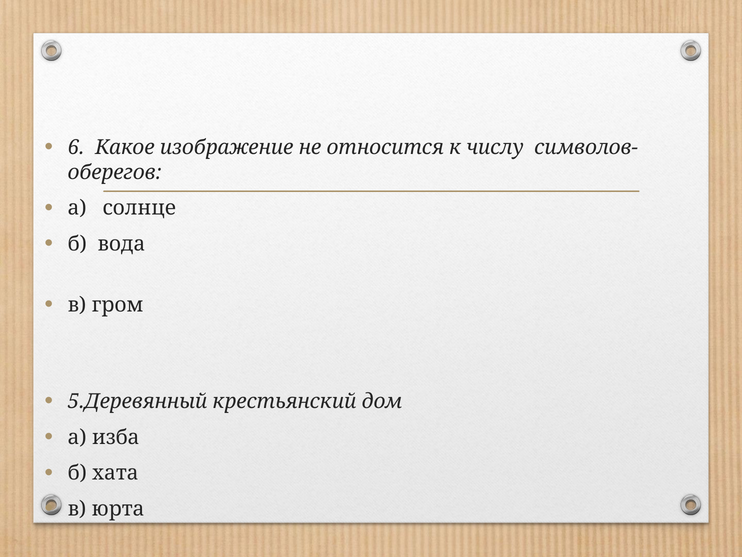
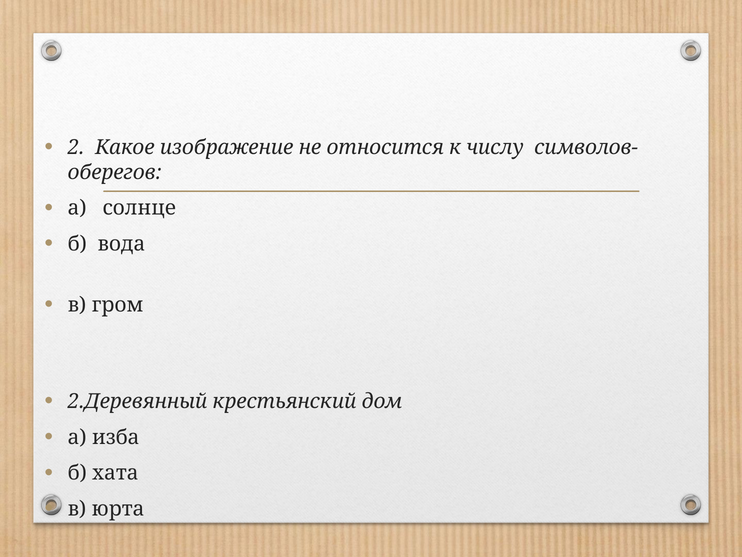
6: 6 -> 2
5.Деревянный: 5.Деревянный -> 2.Деревянный
